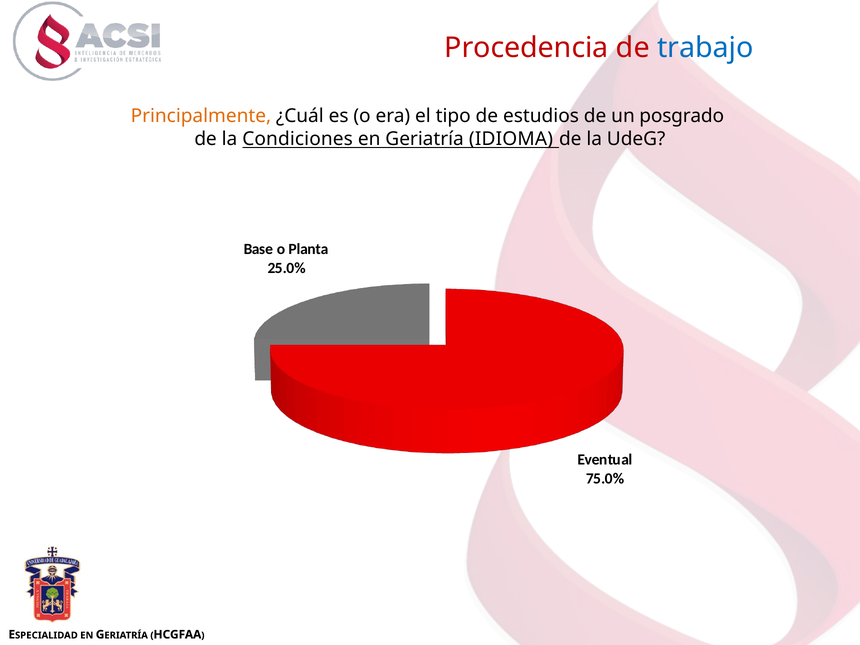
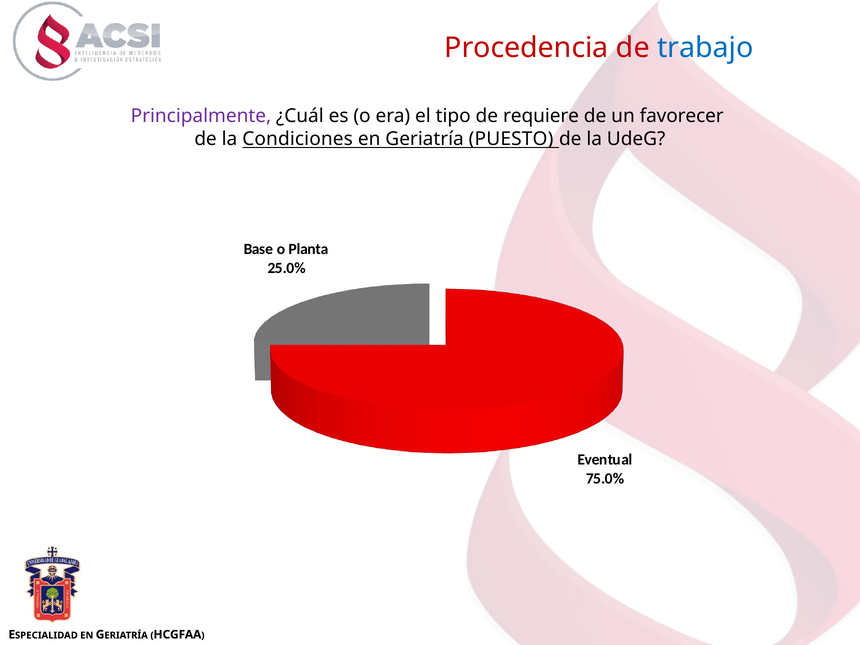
Principalmente colour: orange -> purple
estudios: estudios -> requiere
posgrado: posgrado -> favorecer
IDIOMA: IDIOMA -> PUESTO
